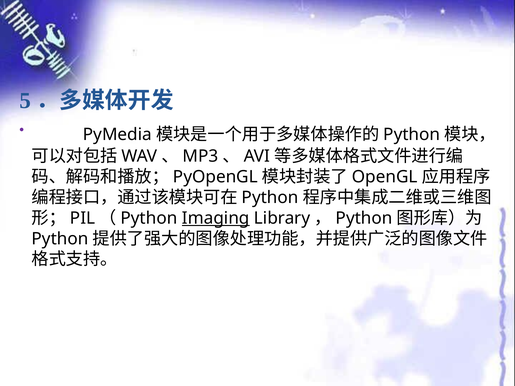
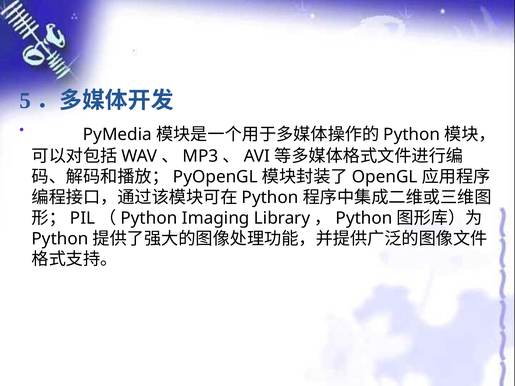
Imaging underline: present -> none
